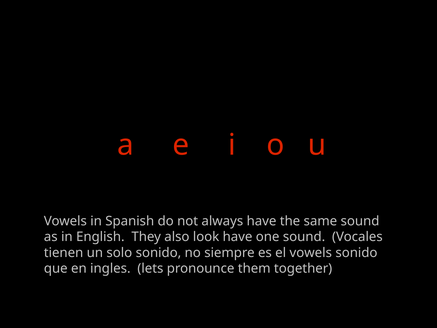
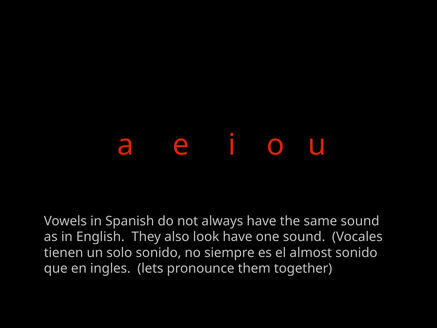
el vowels: vowels -> almost
